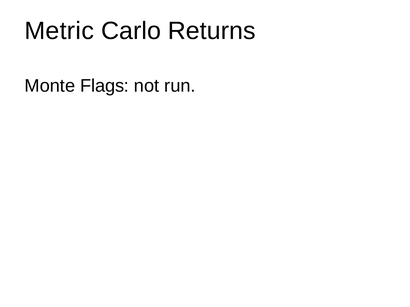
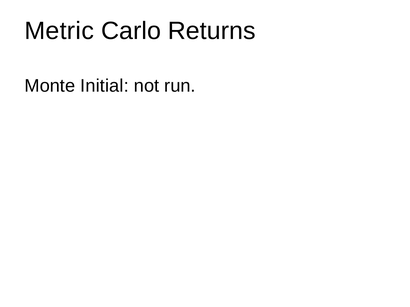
Flags: Flags -> Initial
